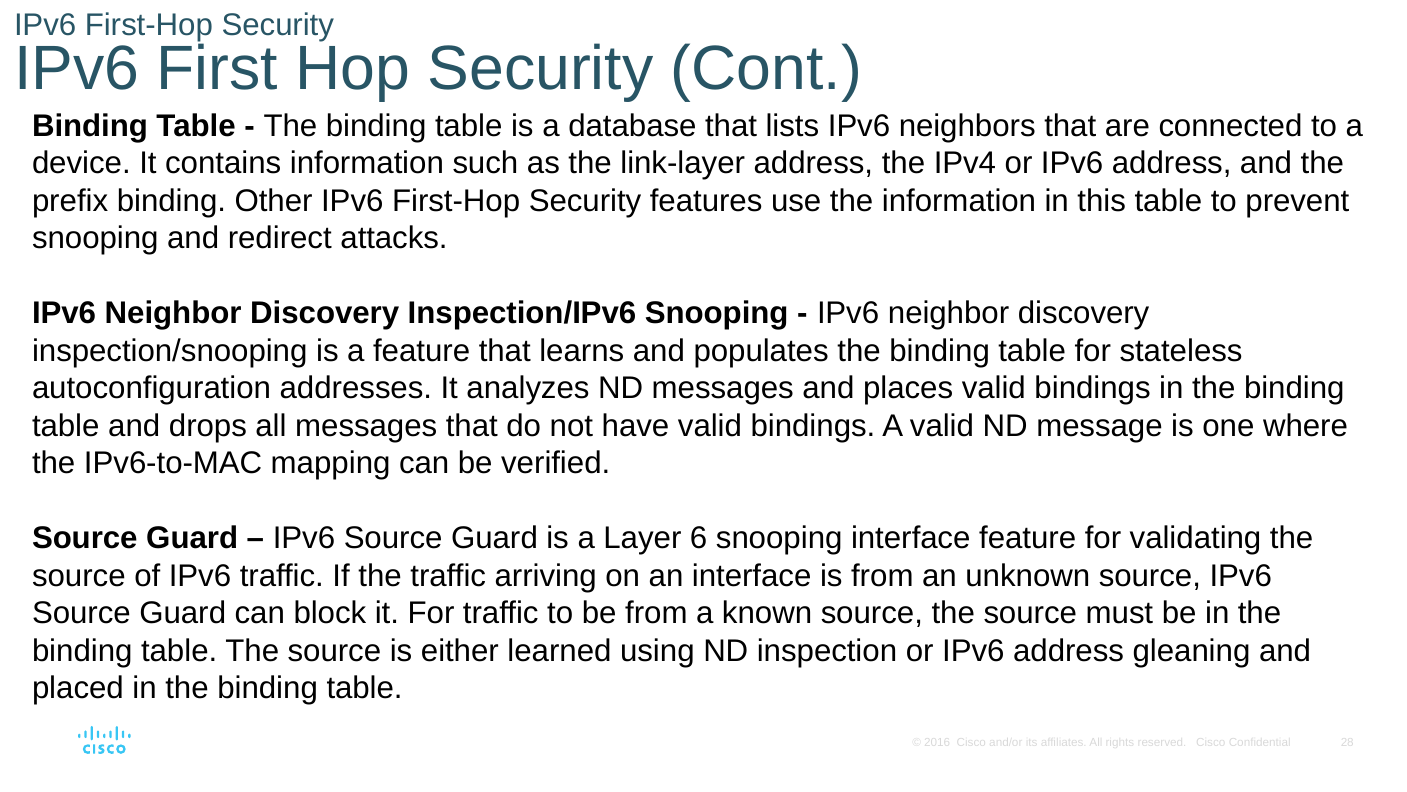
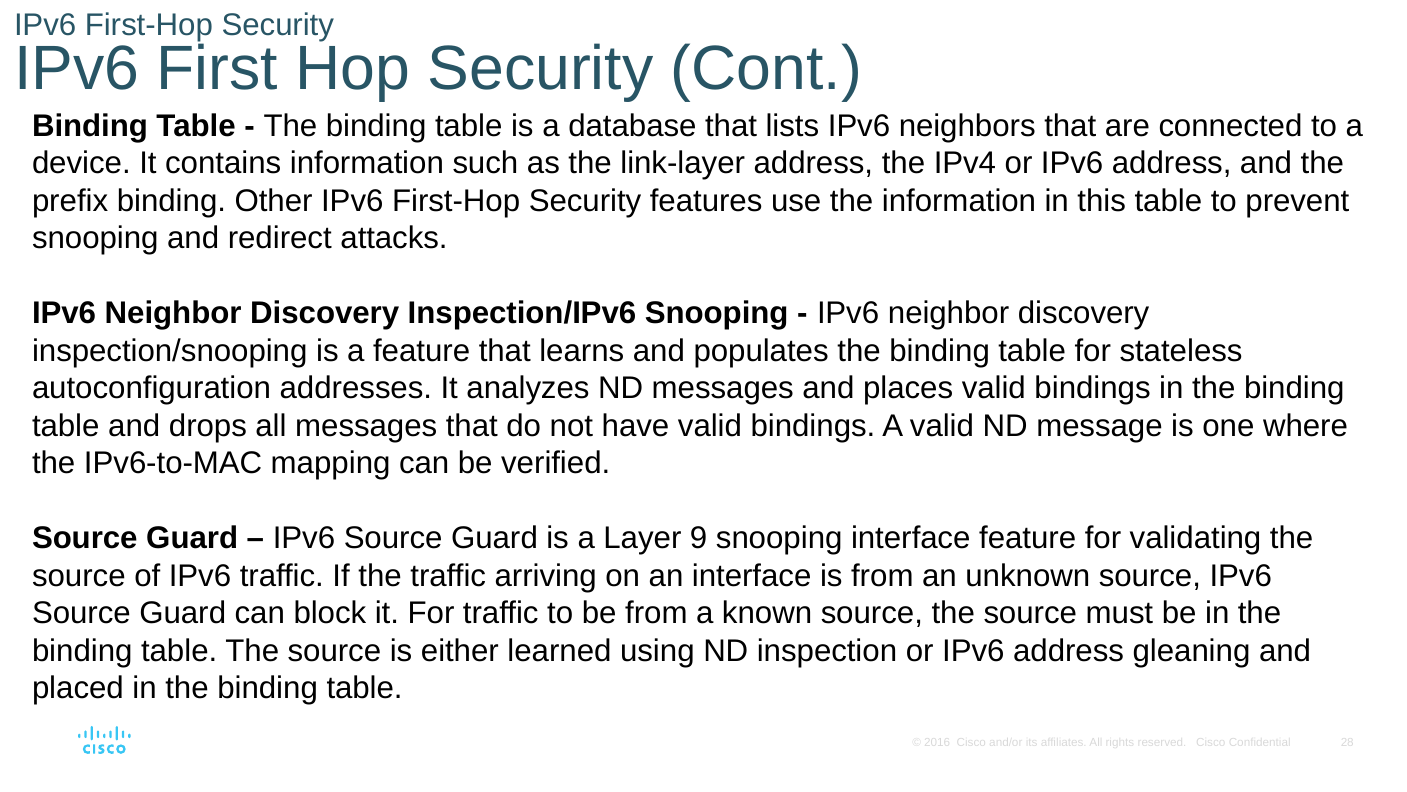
6: 6 -> 9
